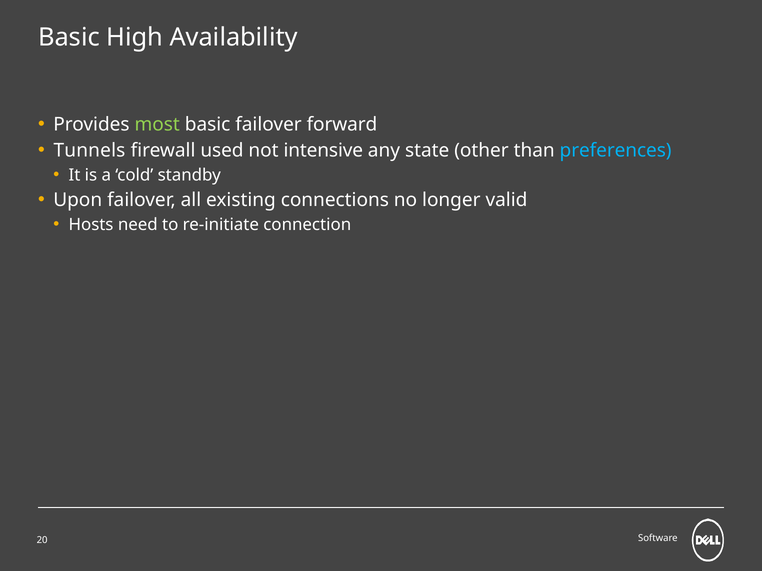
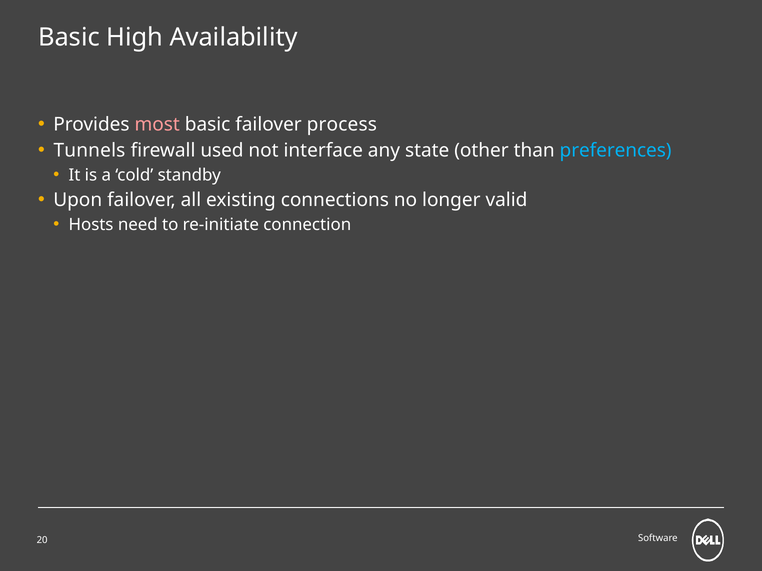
most colour: light green -> pink
forward: forward -> process
intensive: intensive -> interface
